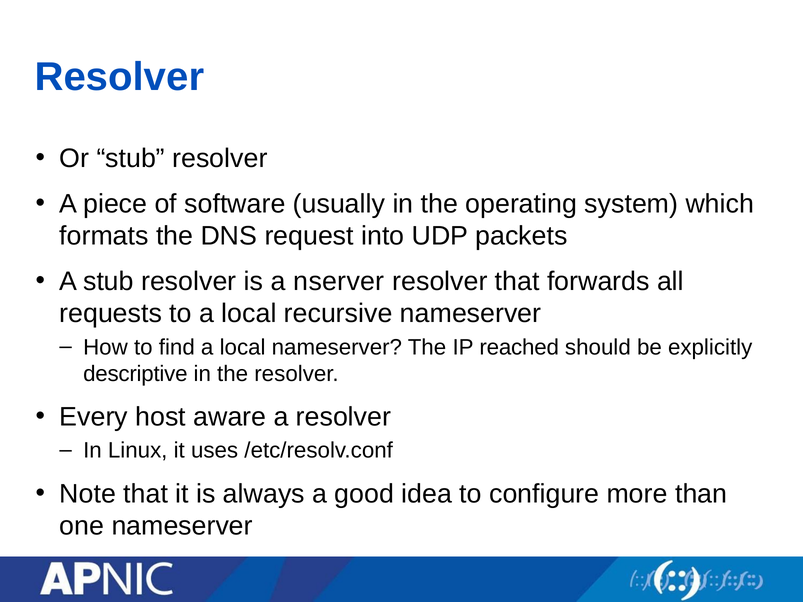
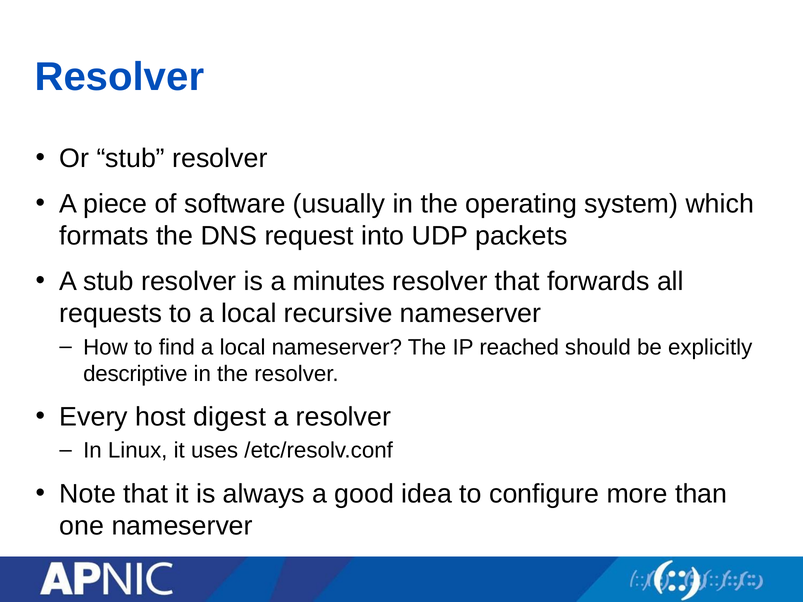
nserver: nserver -> minutes
aware: aware -> digest
